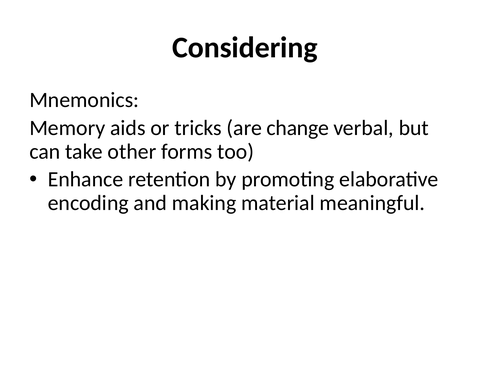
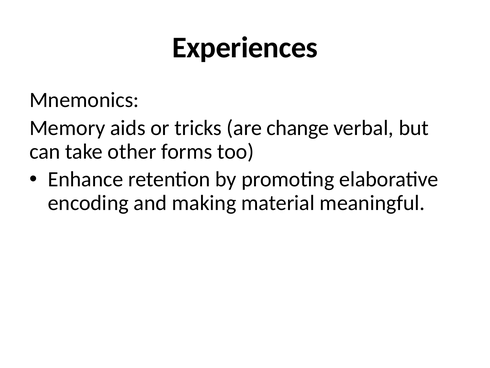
Considering: Considering -> Experiences
